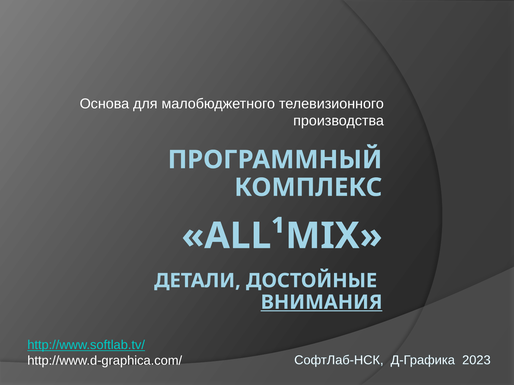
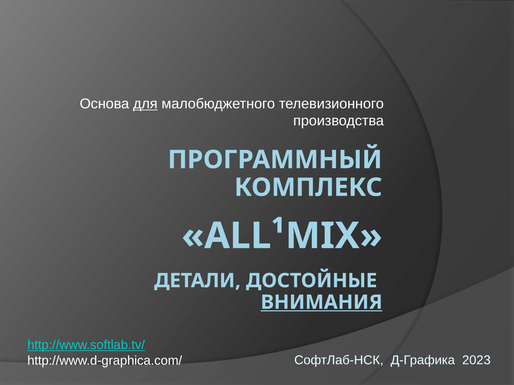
для underline: none -> present
